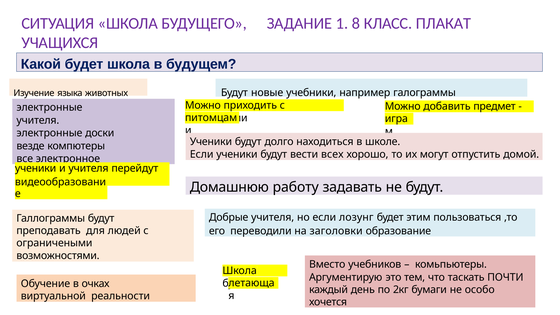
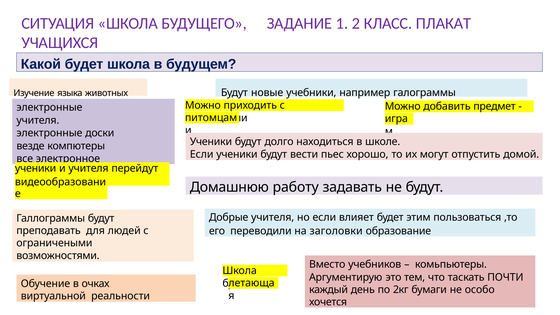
8: 8 -> 2
всех: всех -> пьес
лозунг: лозунг -> влияет
